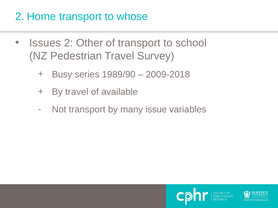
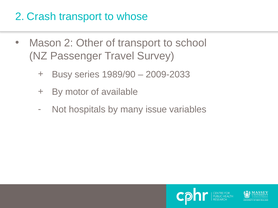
Home: Home -> Crash
Issues: Issues -> Mason
Pedestrian: Pedestrian -> Passenger
2009-2018: 2009-2018 -> 2009-2033
By travel: travel -> motor
Not transport: transport -> hospitals
